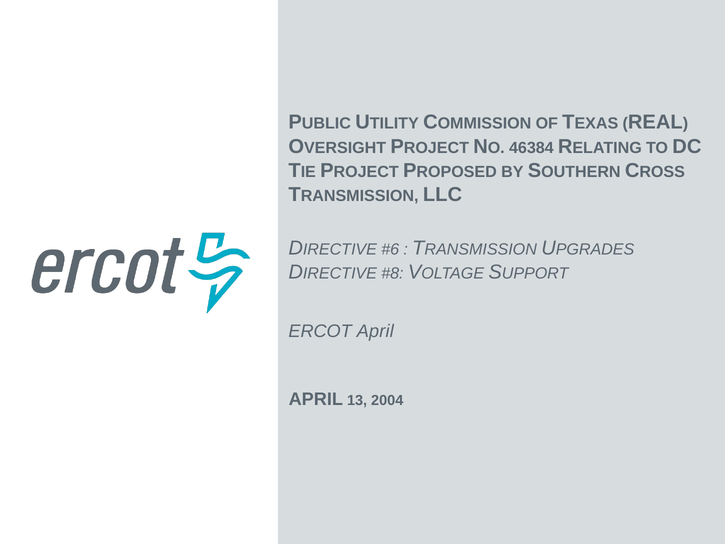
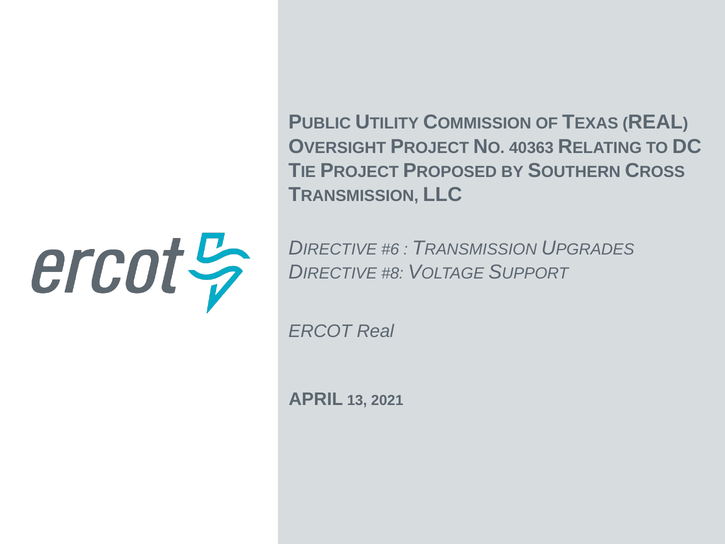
46384: 46384 -> 40363
ERCOT April: April -> Real
2004: 2004 -> 2021
